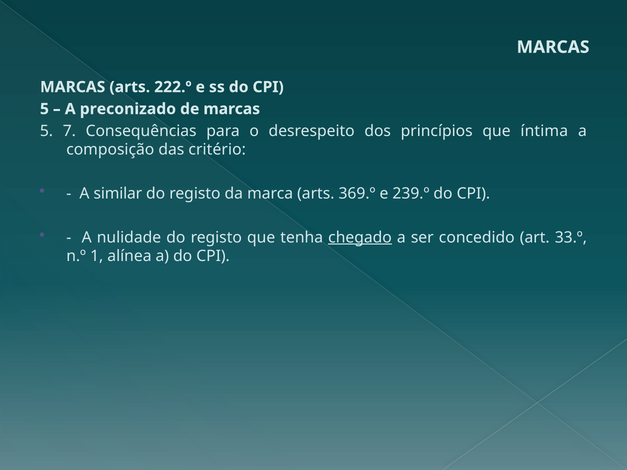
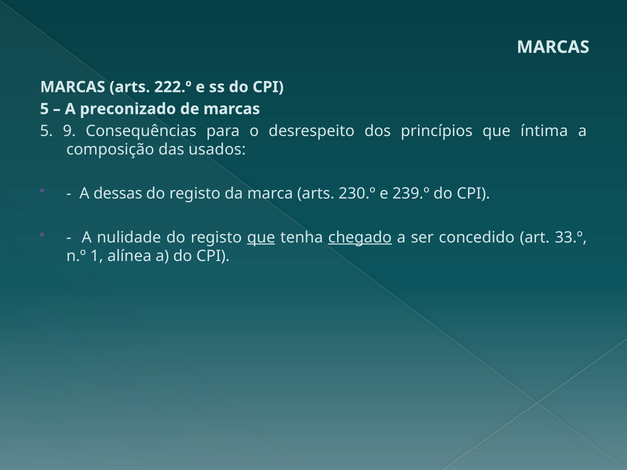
7: 7 -> 9
critério: critério -> usados
similar: similar -> dessas
369.º: 369.º -> 230.º
que at (261, 238) underline: none -> present
